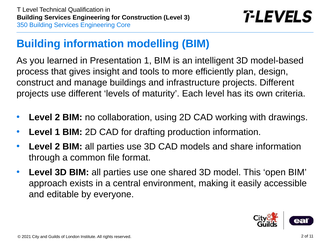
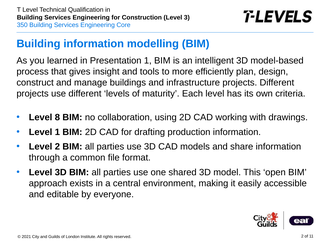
2 at (57, 118): 2 -> 8
